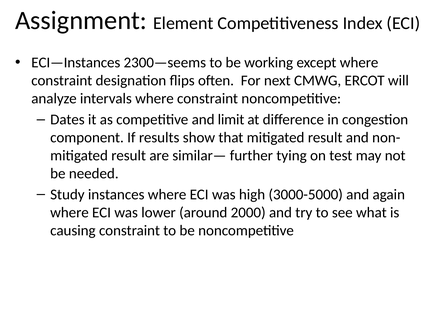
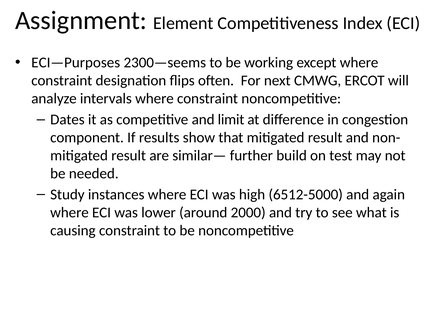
ECI—Instances: ECI—Instances -> ECI—Purposes
tying: tying -> build
3000-5000: 3000-5000 -> 6512-5000
